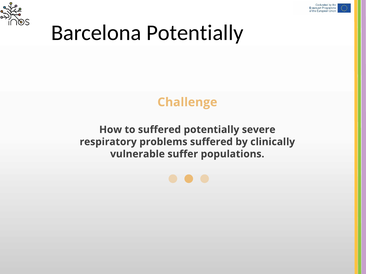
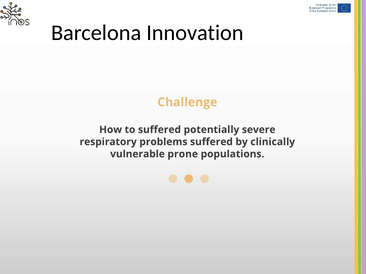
Barcelona Potentially: Potentially -> Innovation
suffer: suffer -> prone
